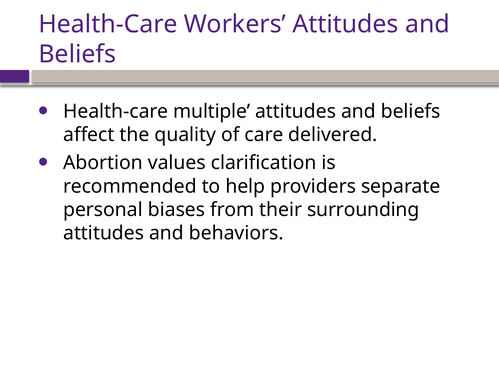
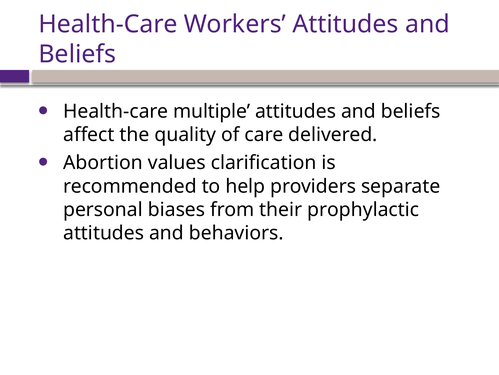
surrounding: surrounding -> prophylactic
